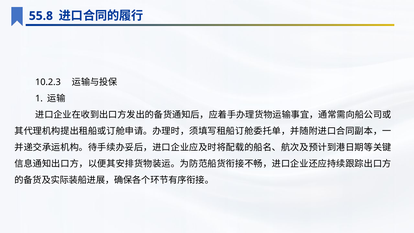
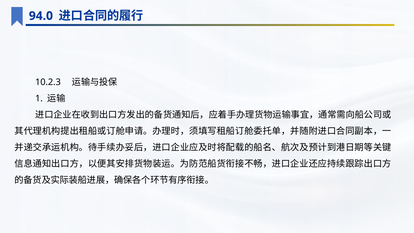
55.8: 55.8 -> 94.0
